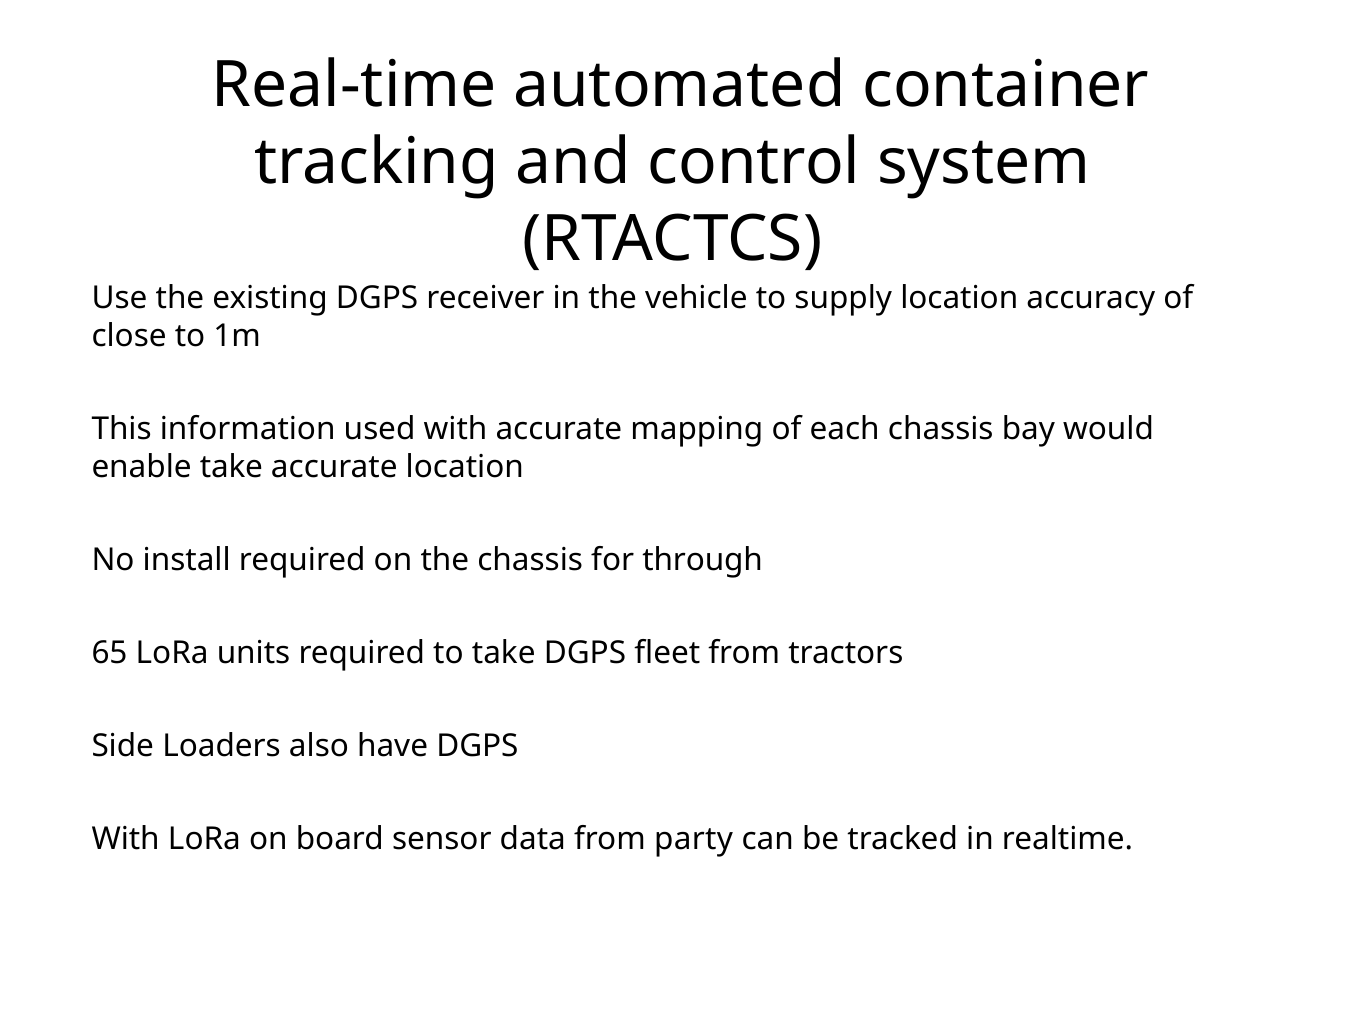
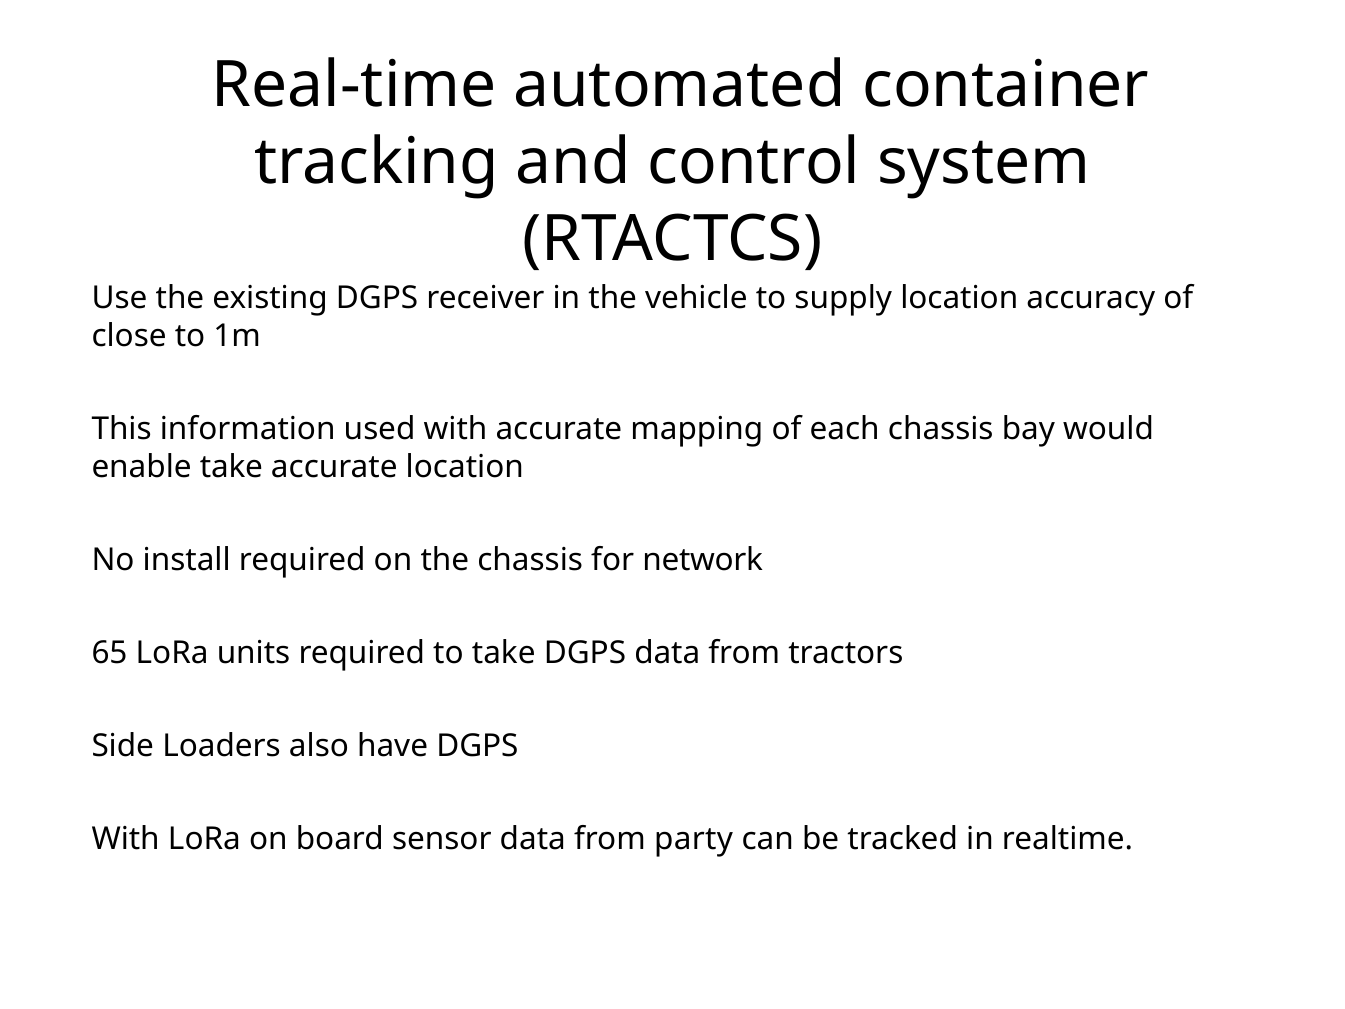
through: through -> network
DGPS fleet: fleet -> data
